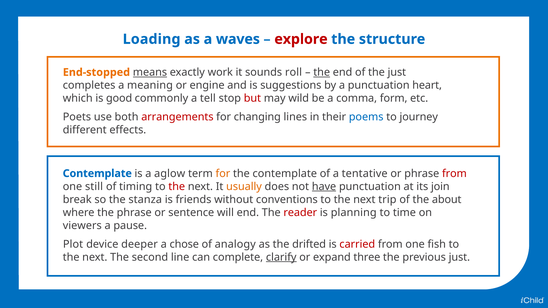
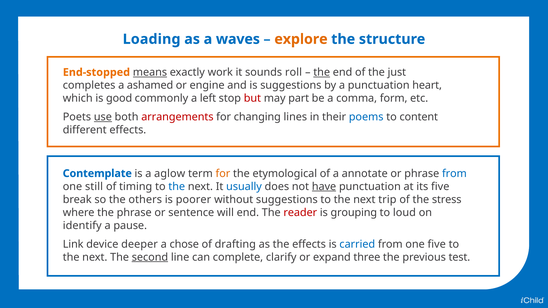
explore colour: red -> orange
meaning: meaning -> ashamed
tell: tell -> left
wild: wild -> part
use underline: none -> present
journey: journey -> content
the contemplate: contemplate -> etymological
tentative: tentative -> annotate
from at (454, 174) colour: red -> blue
the at (177, 187) colour: red -> blue
usually colour: orange -> blue
its join: join -> five
stanza: stanza -> others
friends: friends -> poorer
without conventions: conventions -> suggestions
about: about -> stress
planning: planning -> grouping
time: time -> loud
viewers: viewers -> identify
Plot: Plot -> Link
analogy: analogy -> drafting
the drifted: drifted -> effects
carried colour: red -> blue
one fish: fish -> five
second underline: none -> present
clarify underline: present -> none
previous just: just -> test
